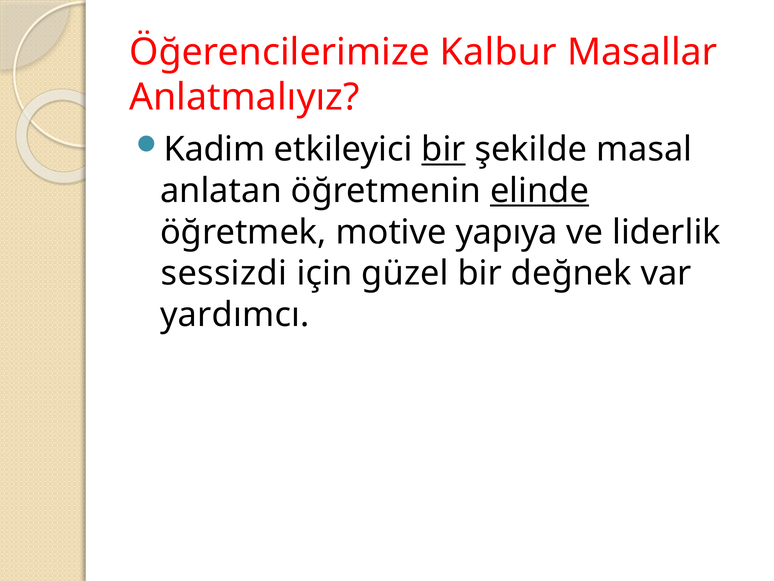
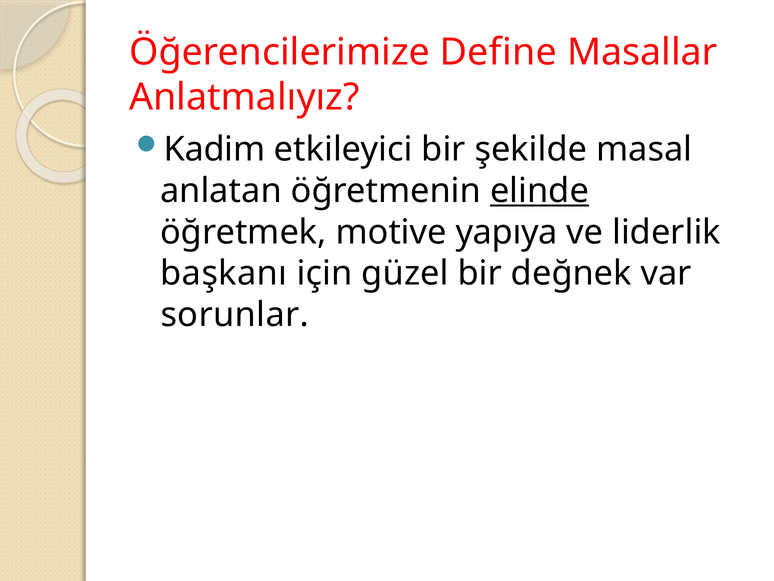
Kalbur: Kalbur -> Define
bir at (443, 149) underline: present -> none
sessizdi: sessizdi -> başkanı
yardımcı: yardımcı -> sorunlar
